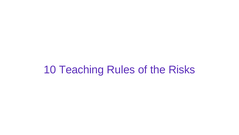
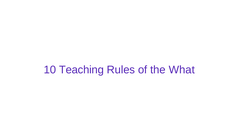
Risks: Risks -> What
